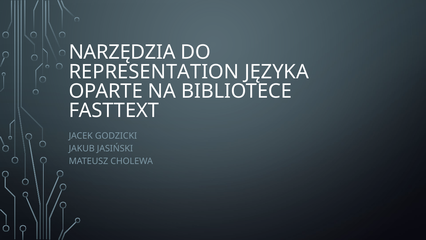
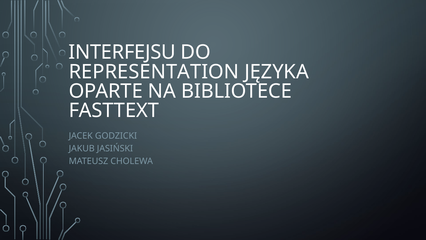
NARZĘDZIA: NARZĘDZIA -> INTERFEJSU
